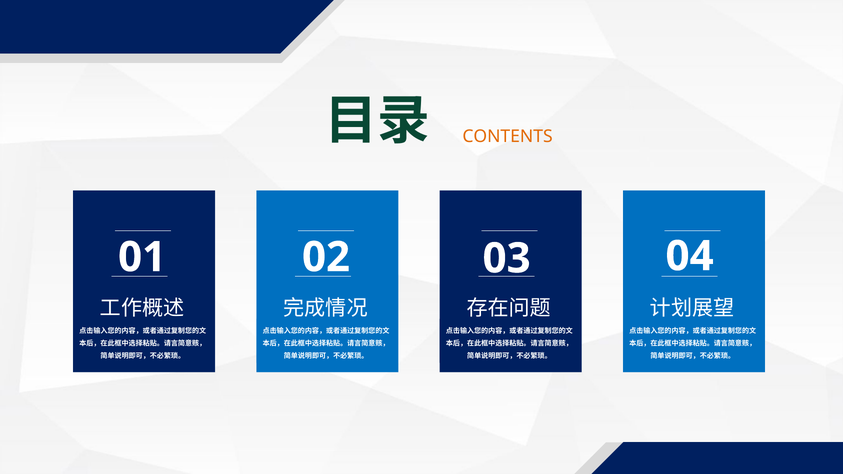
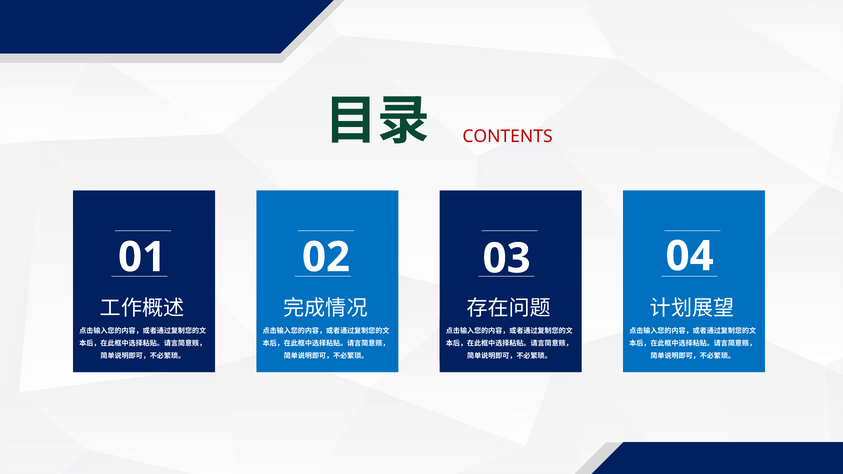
CONTENTS colour: orange -> red
